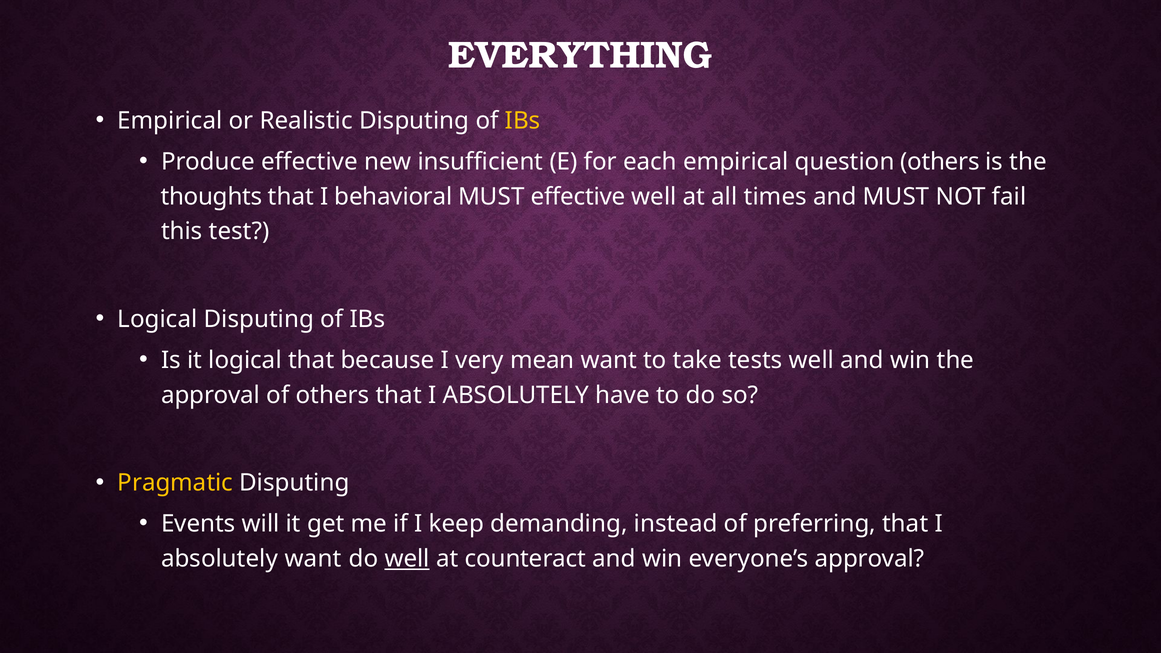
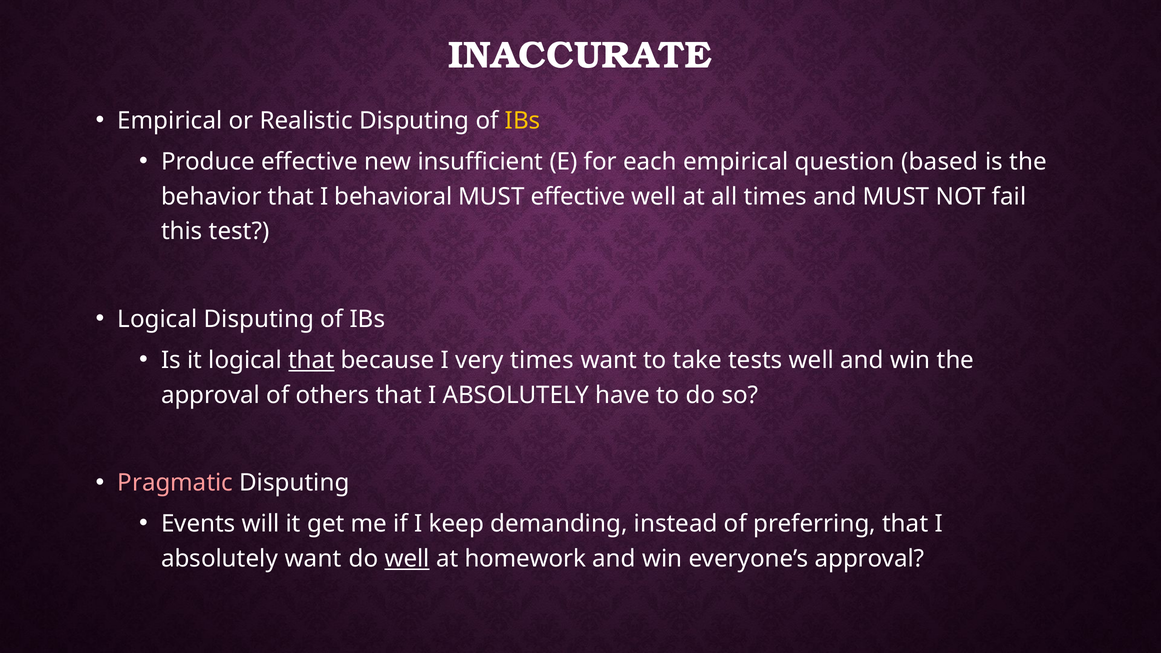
EVERYTHING: EVERYTHING -> INACCURATE
question others: others -> based
thoughts: thoughts -> behavior
that at (311, 360) underline: none -> present
very mean: mean -> times
Pragmatic colour: yellow -> pink
counteract: counteract -> homework
